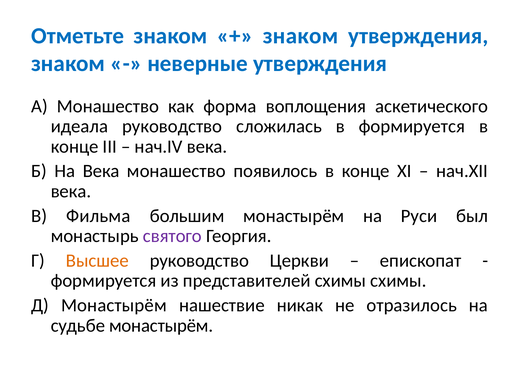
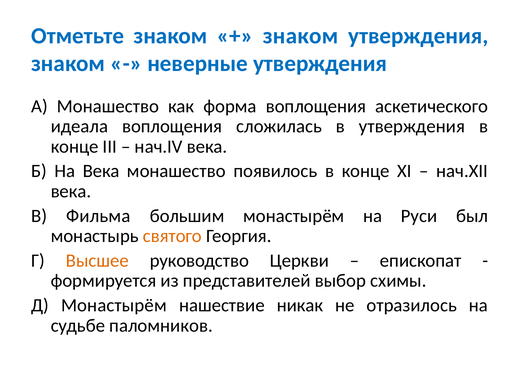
идеала руководство: руководство -> воплощения
в формируется: формируется -> утверждения
святого colour: purple -> orange
представителей схимы: схимы -> выбор
судьбе монастырём: монастырём -> паломников
